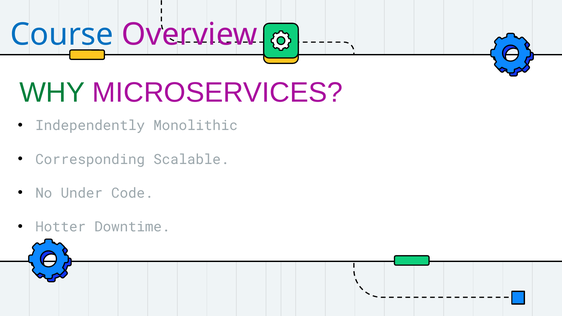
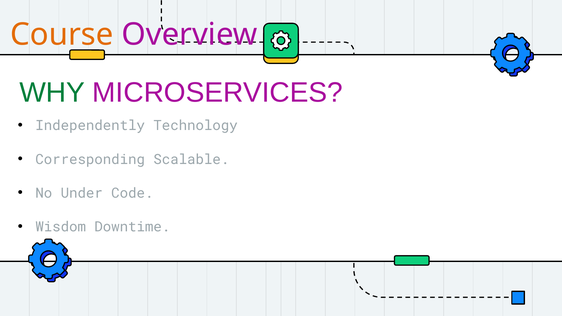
Course colour: blue -> orange
Monolithic: Monolithic -> Technology
Hotter: Hotter -> Wisdom
